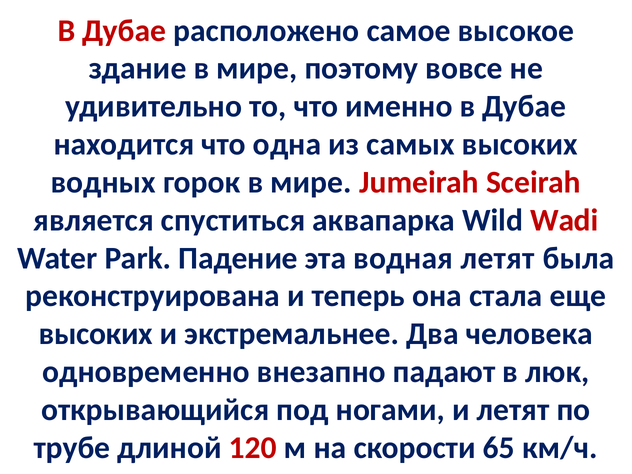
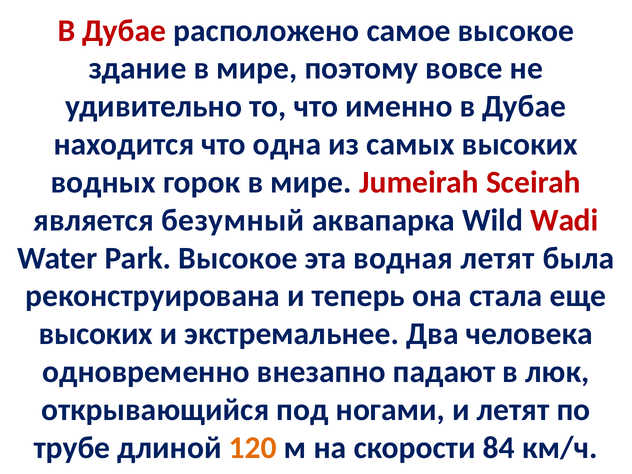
спуститься: спуститься -> безумный
Park Падение: Падение -> Высокое
120 colour: red -> orange
65: 65 -> 84
